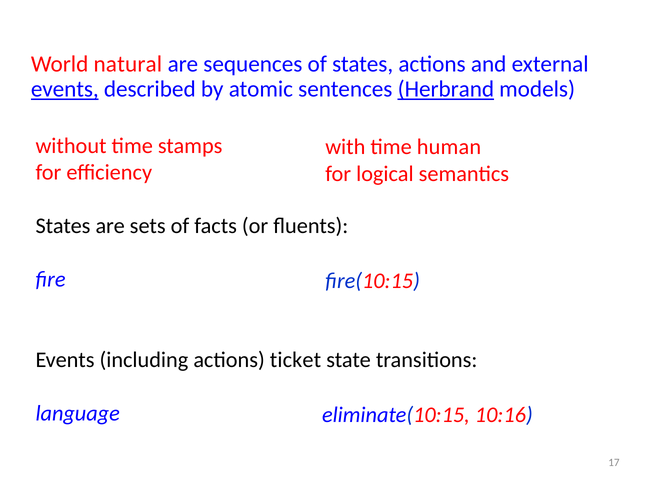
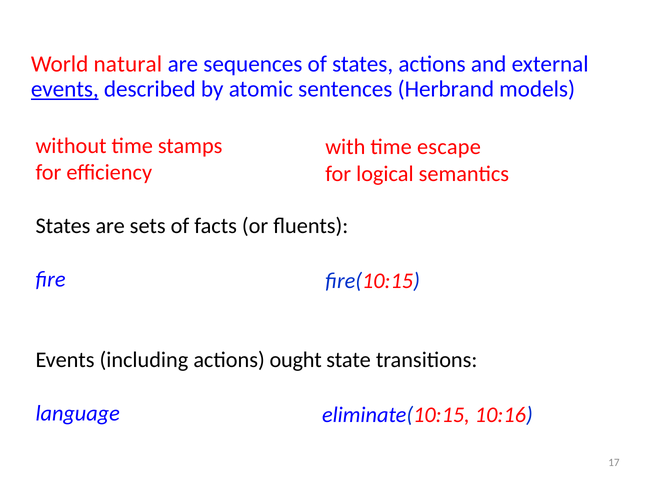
Herbrand underline: present -> none
human: human -> escape
ticket: ticket -> ought
